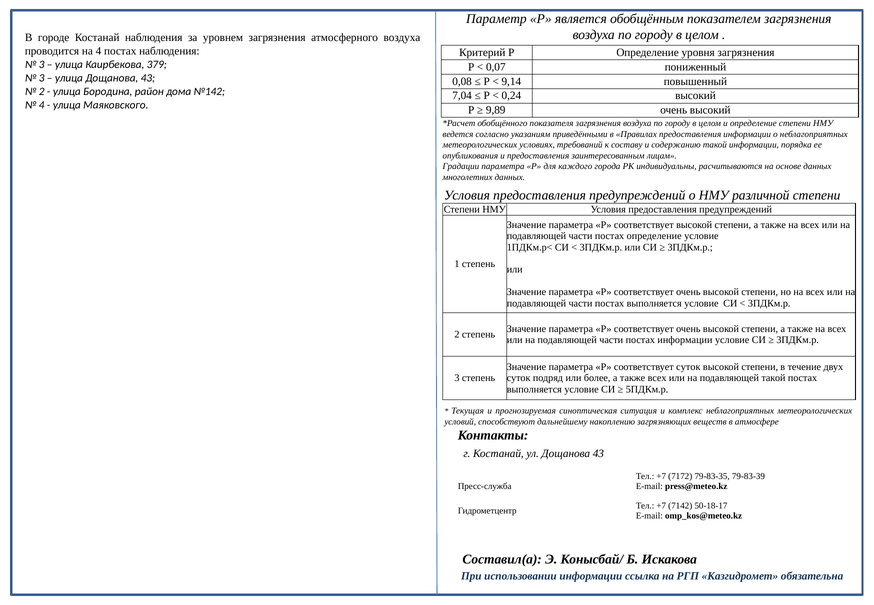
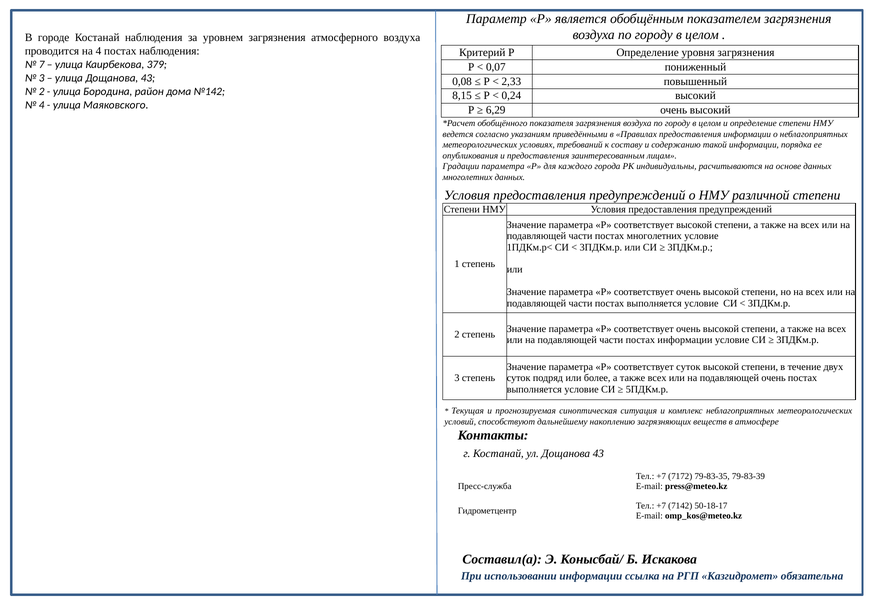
3 at (42, 65): 3 -> 7
9,14: 9,14 -> 2,33
7,04: 7,04 -> 8,15
9,89: 9,89 -> 6,29
постах определение: определение -> многолетних
подавляющей такой: такой -> очень
